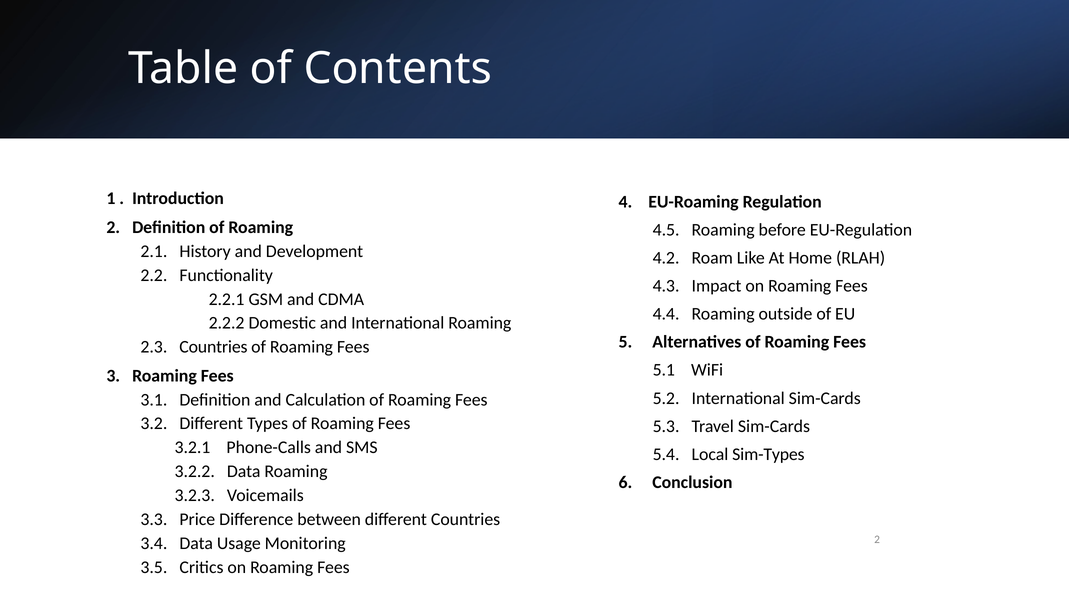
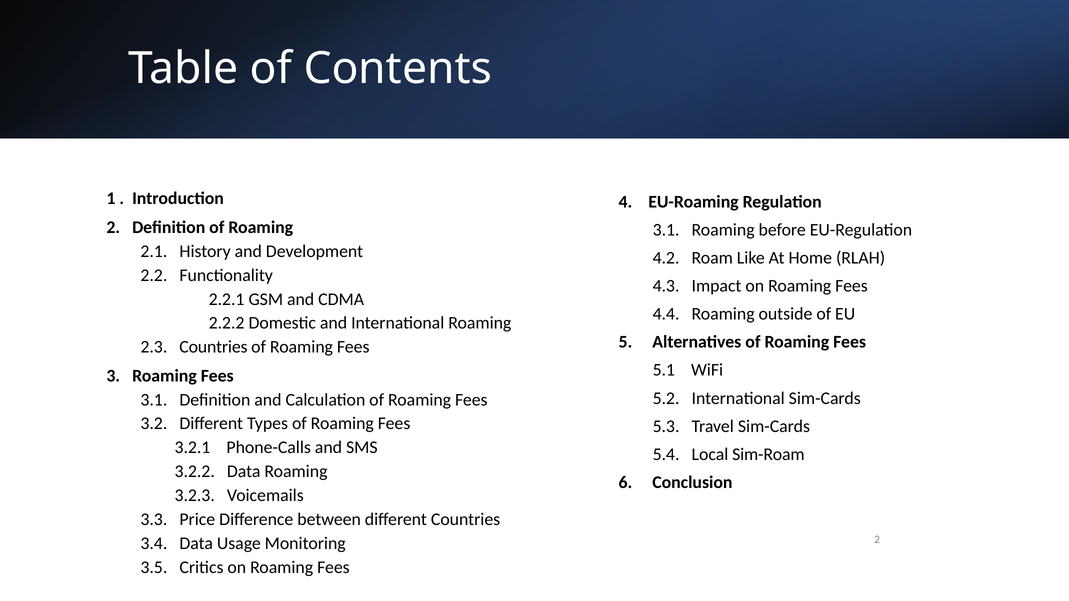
4.5 at (666, 230): 4.5 -> 3.1
Sim-Types: Sim-Types -> Sim-Roam
